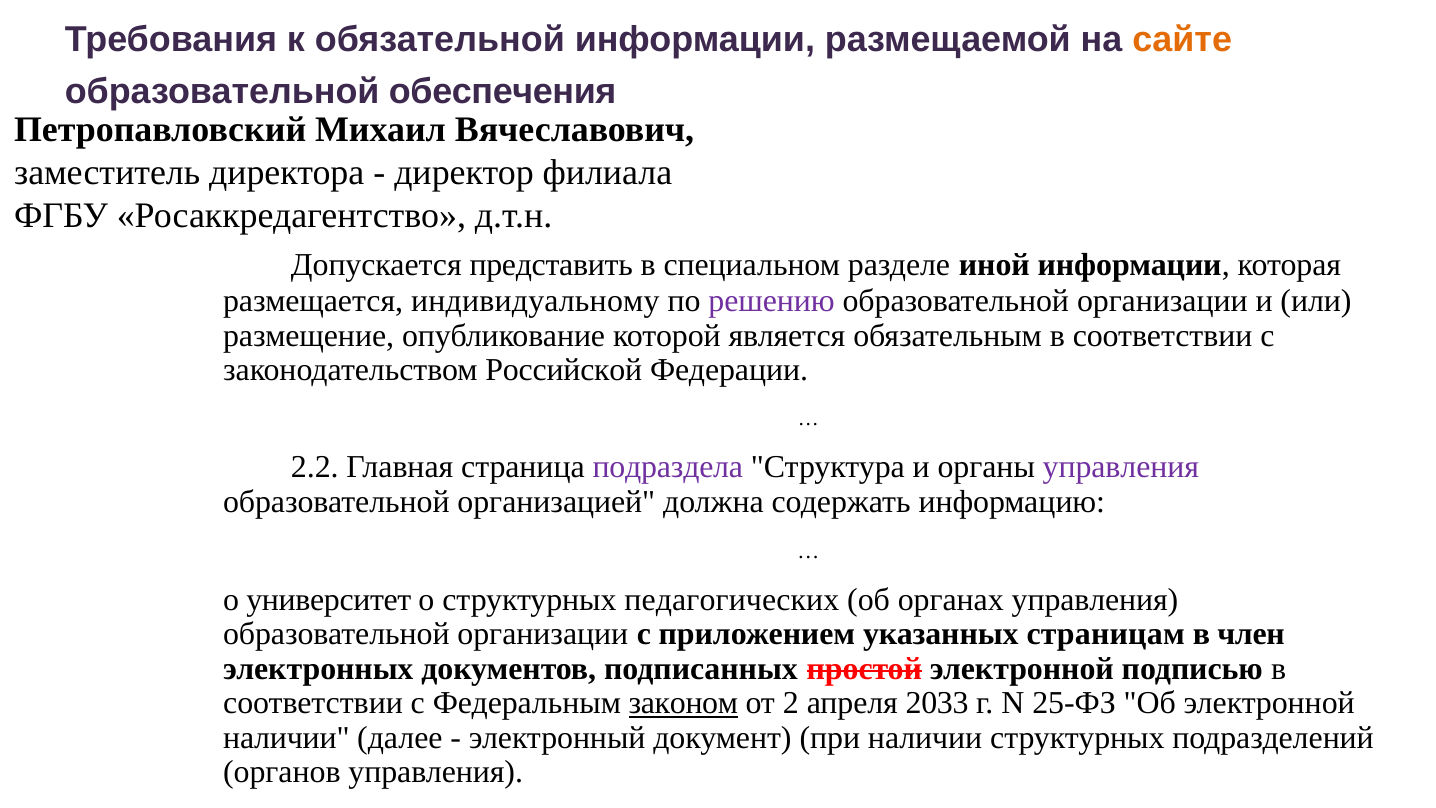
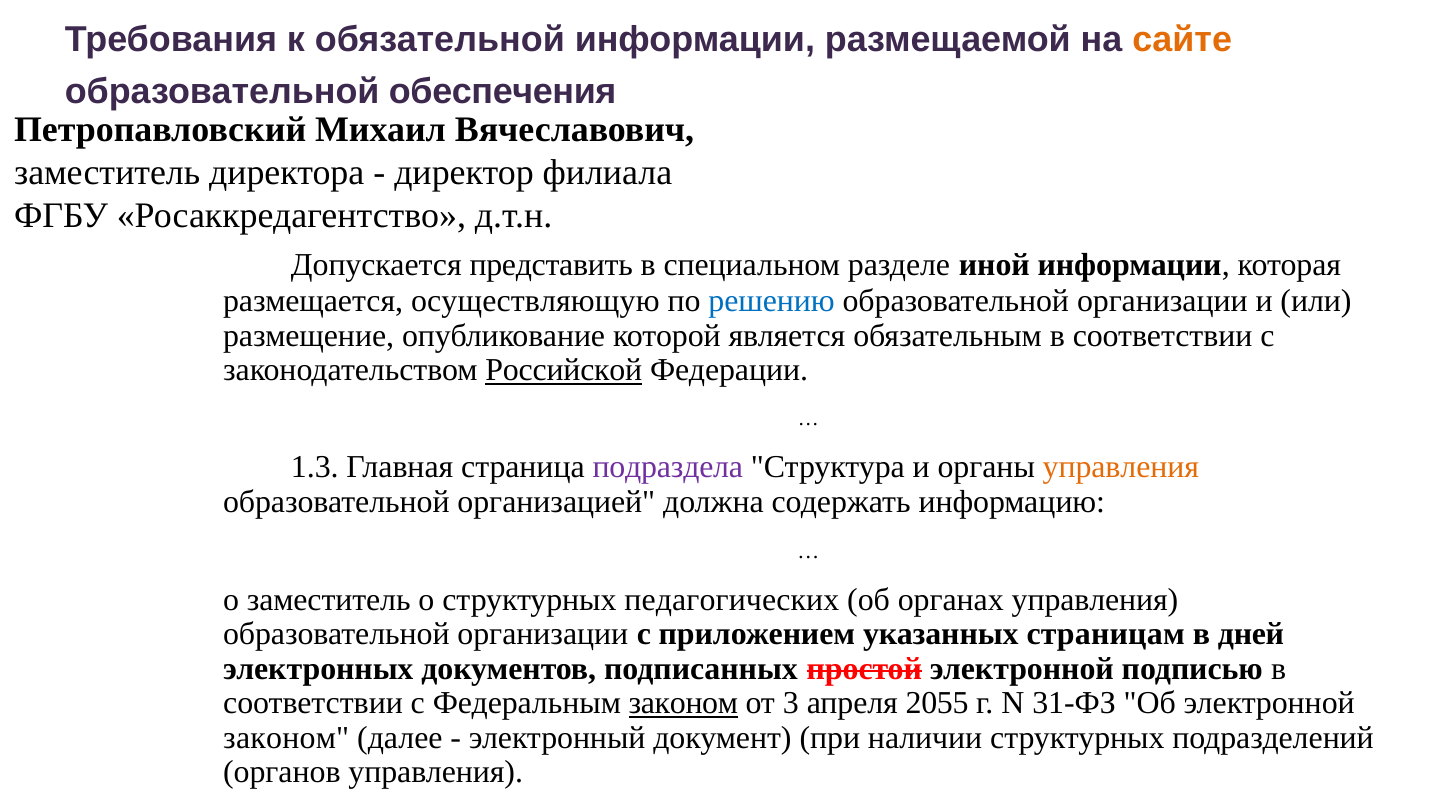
индивидуальному: индивидуальному -> осуществляющую
решению colour: purple -> blue
Российской underline: none -> present
2.2: 2.2 -> 1.3
управления at (1121, 467) colour: purple -> orange
о университет: университет -> заместитель
член: член -> дней
2: 2 -> 3
2033: 2033 -> 2055
25-ФЗ: 25-ФЗ -> 31-ФЗ
наличии at (286, 737): наличии -> законом
